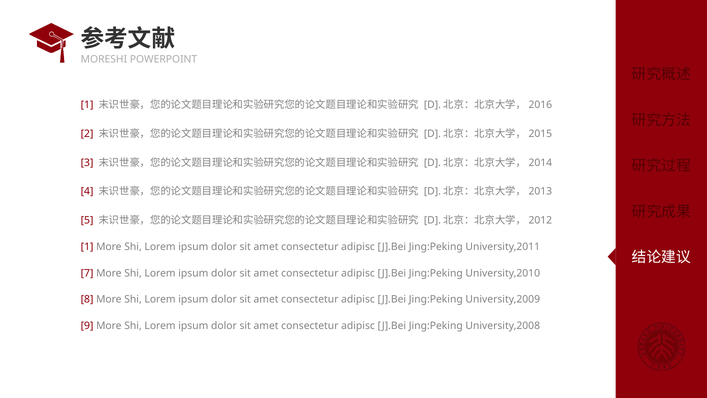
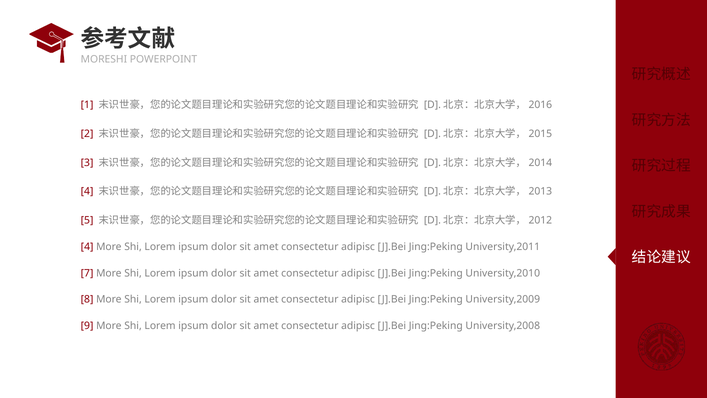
1 at (87, 247): 1 -> 4
